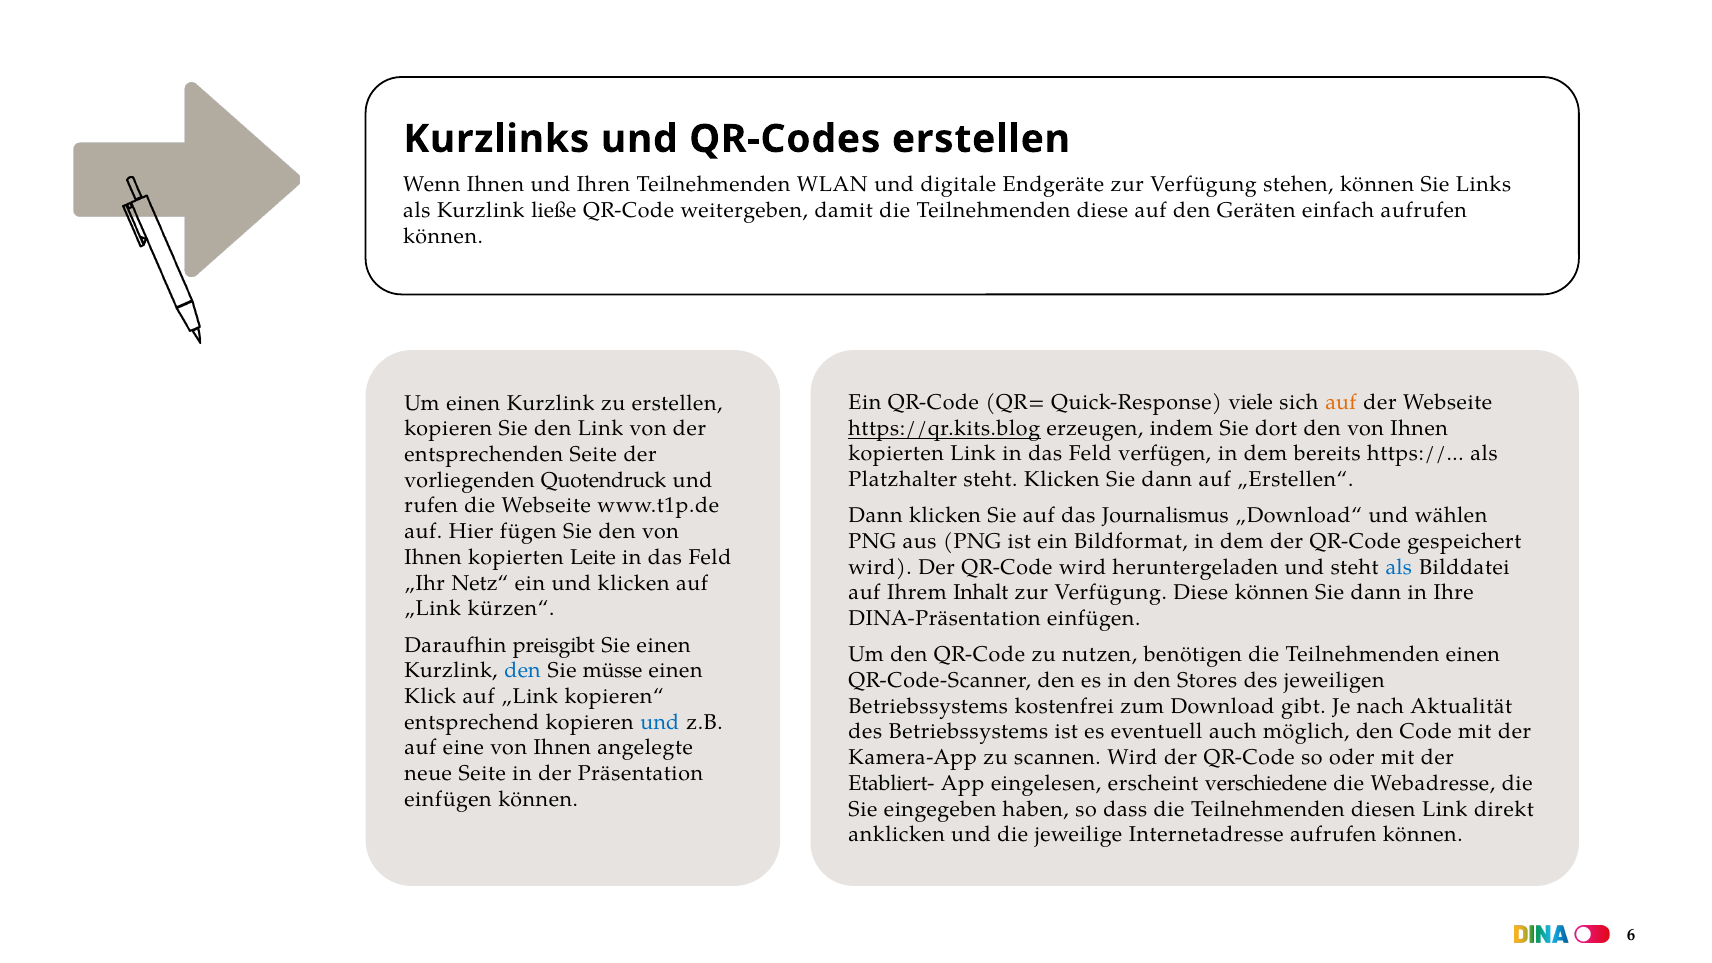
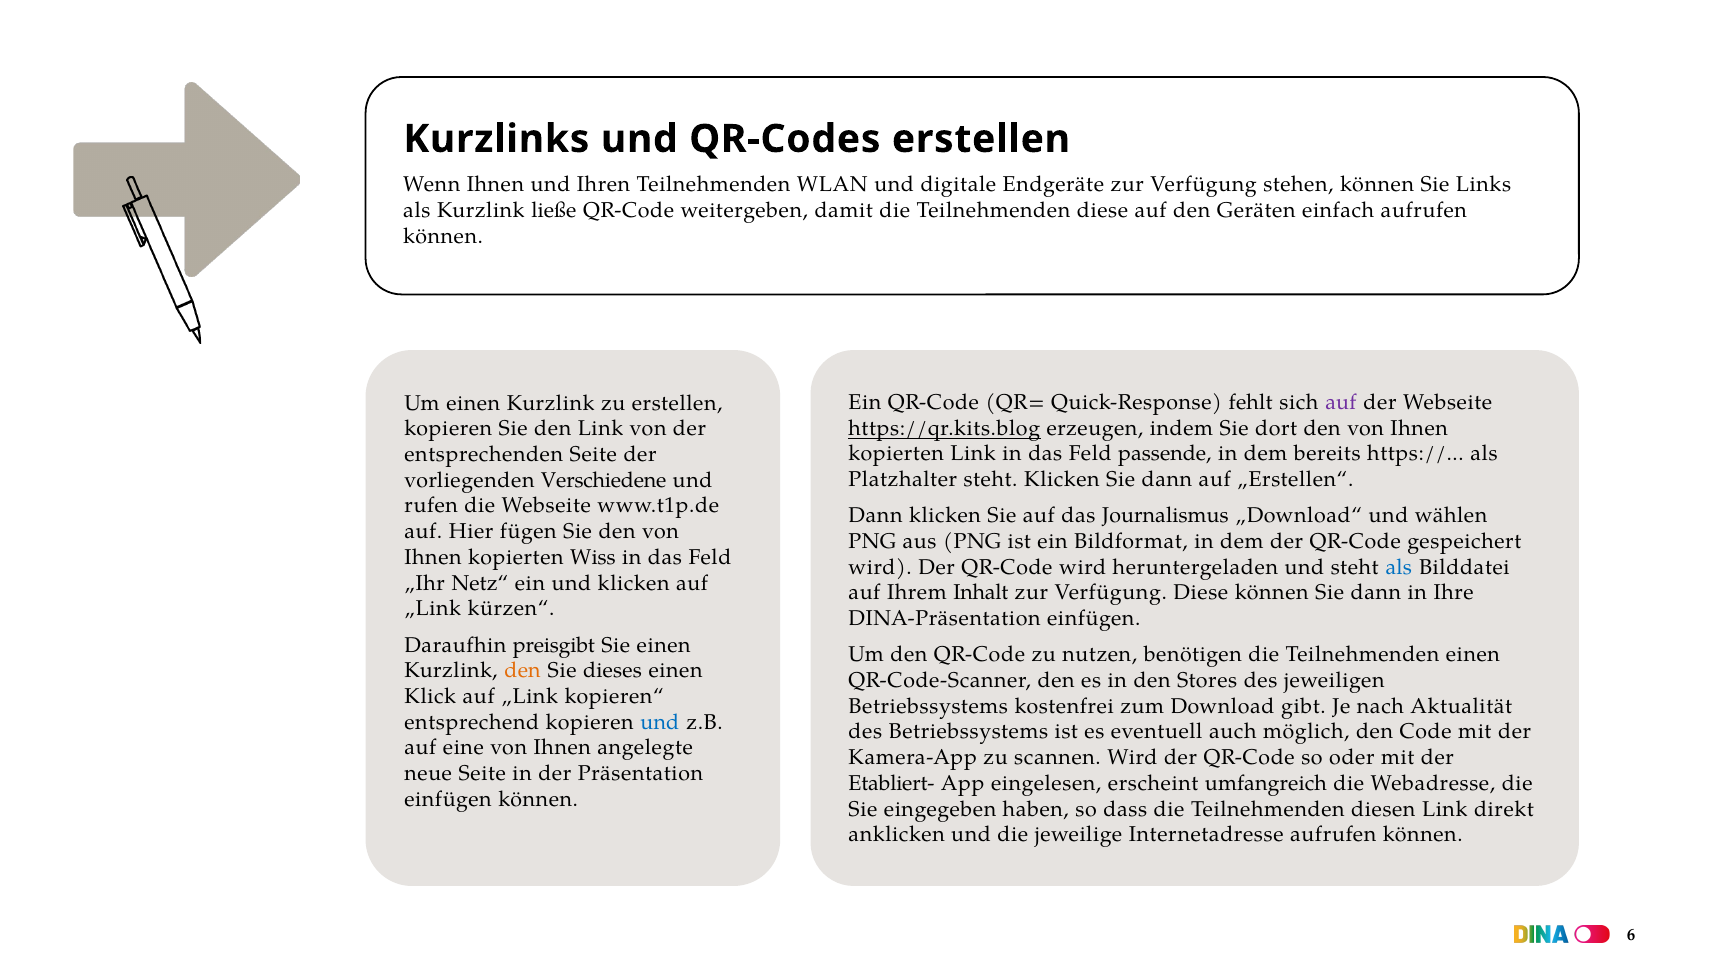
viele: viele -> fehlt
auf at (1341, 402) colour: orange -> purple
verfügen: verfügen -> passende
Quotendruck: Quotendruck -> Verschiedene
Leite: Leite -> Wiss
den at (523, 671) colour: blue -> orange
müsse: müsse -> dieses
verschiedene: verschiedene -> umfangreich
